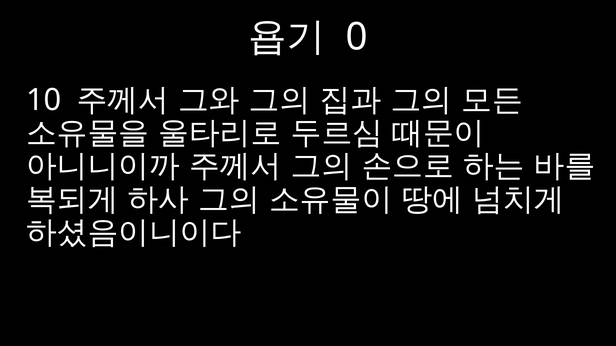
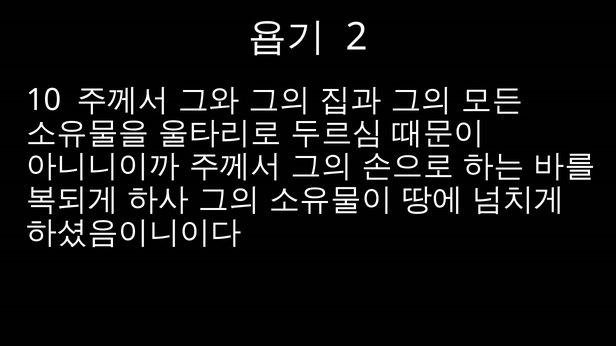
0: 0 -> 2
